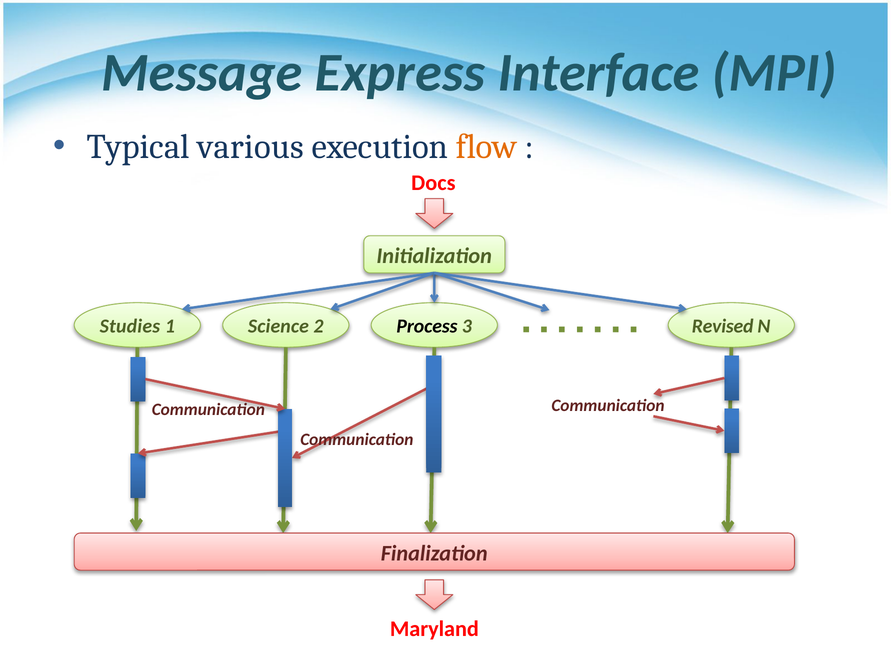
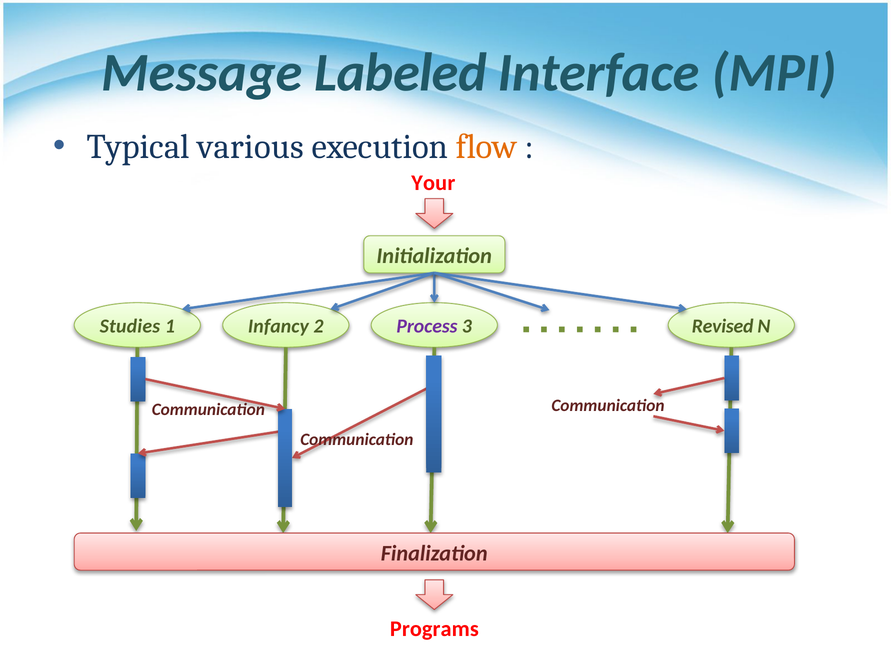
Express: Express -> Labeled
Docs: Docs -> Your
Science: Science -> Infancy
Process colour: black -> purple
Maryland: Maryland -> Programs
